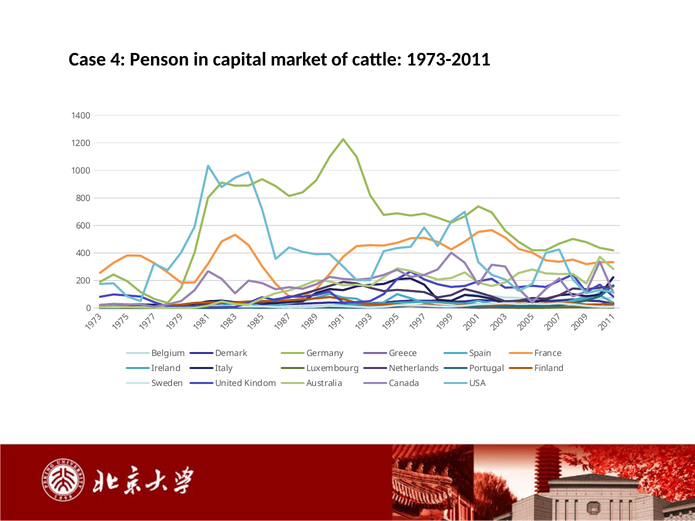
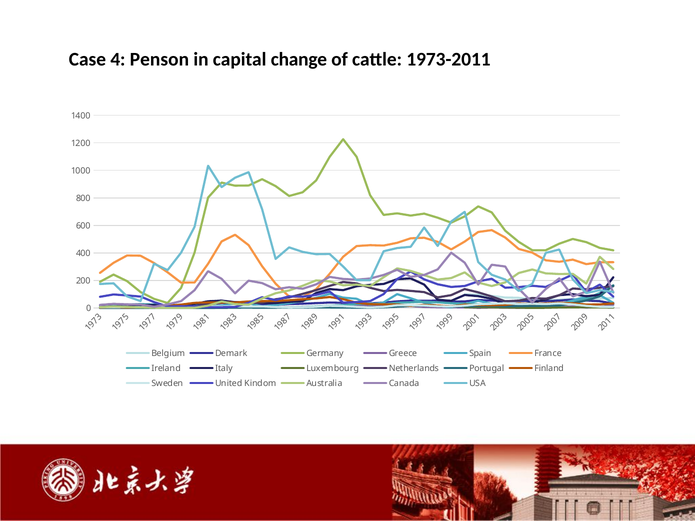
market: market -> change
